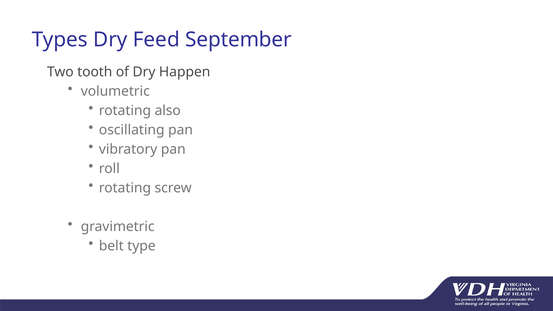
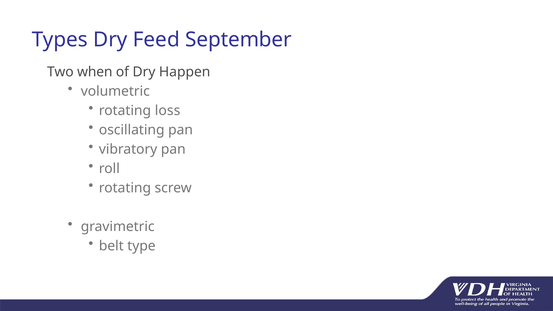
tooth: tooth -> when
also: also -> loss
